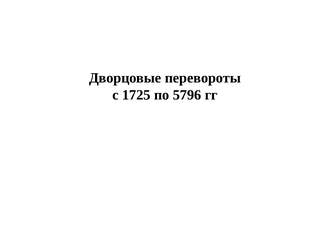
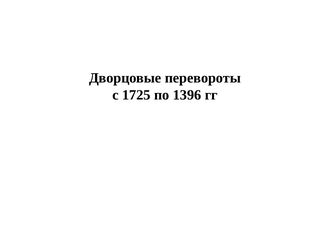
5796: 5796 -> 1396
